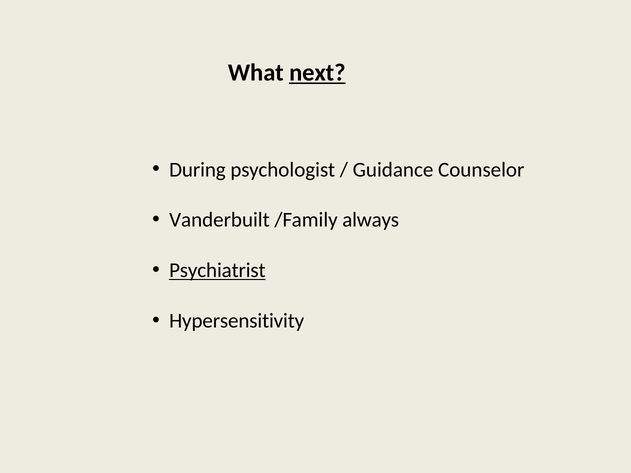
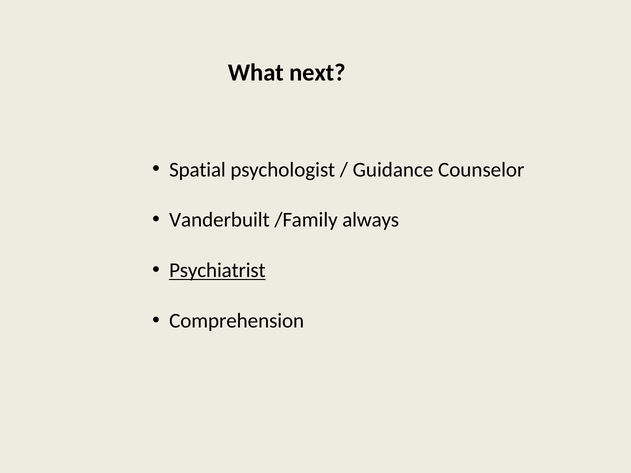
next underline: present -> none
During: During -> Spatial
Hypersensitivity: Hypersensitivity -> Comprehension
